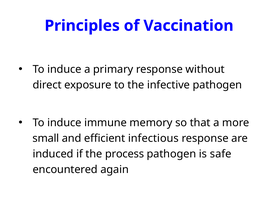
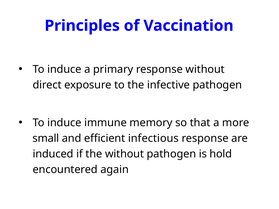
the process: process -> without
safe: safe -> hold
